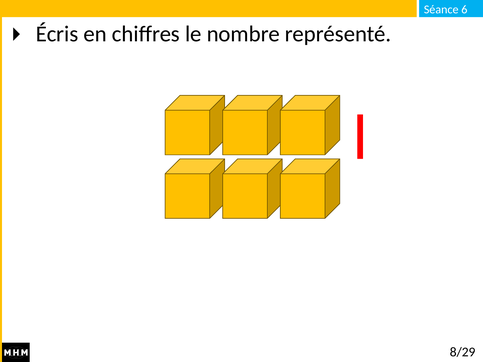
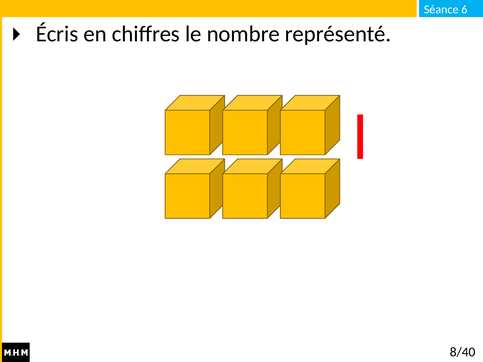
8/29: 8/29 -> 8/40
